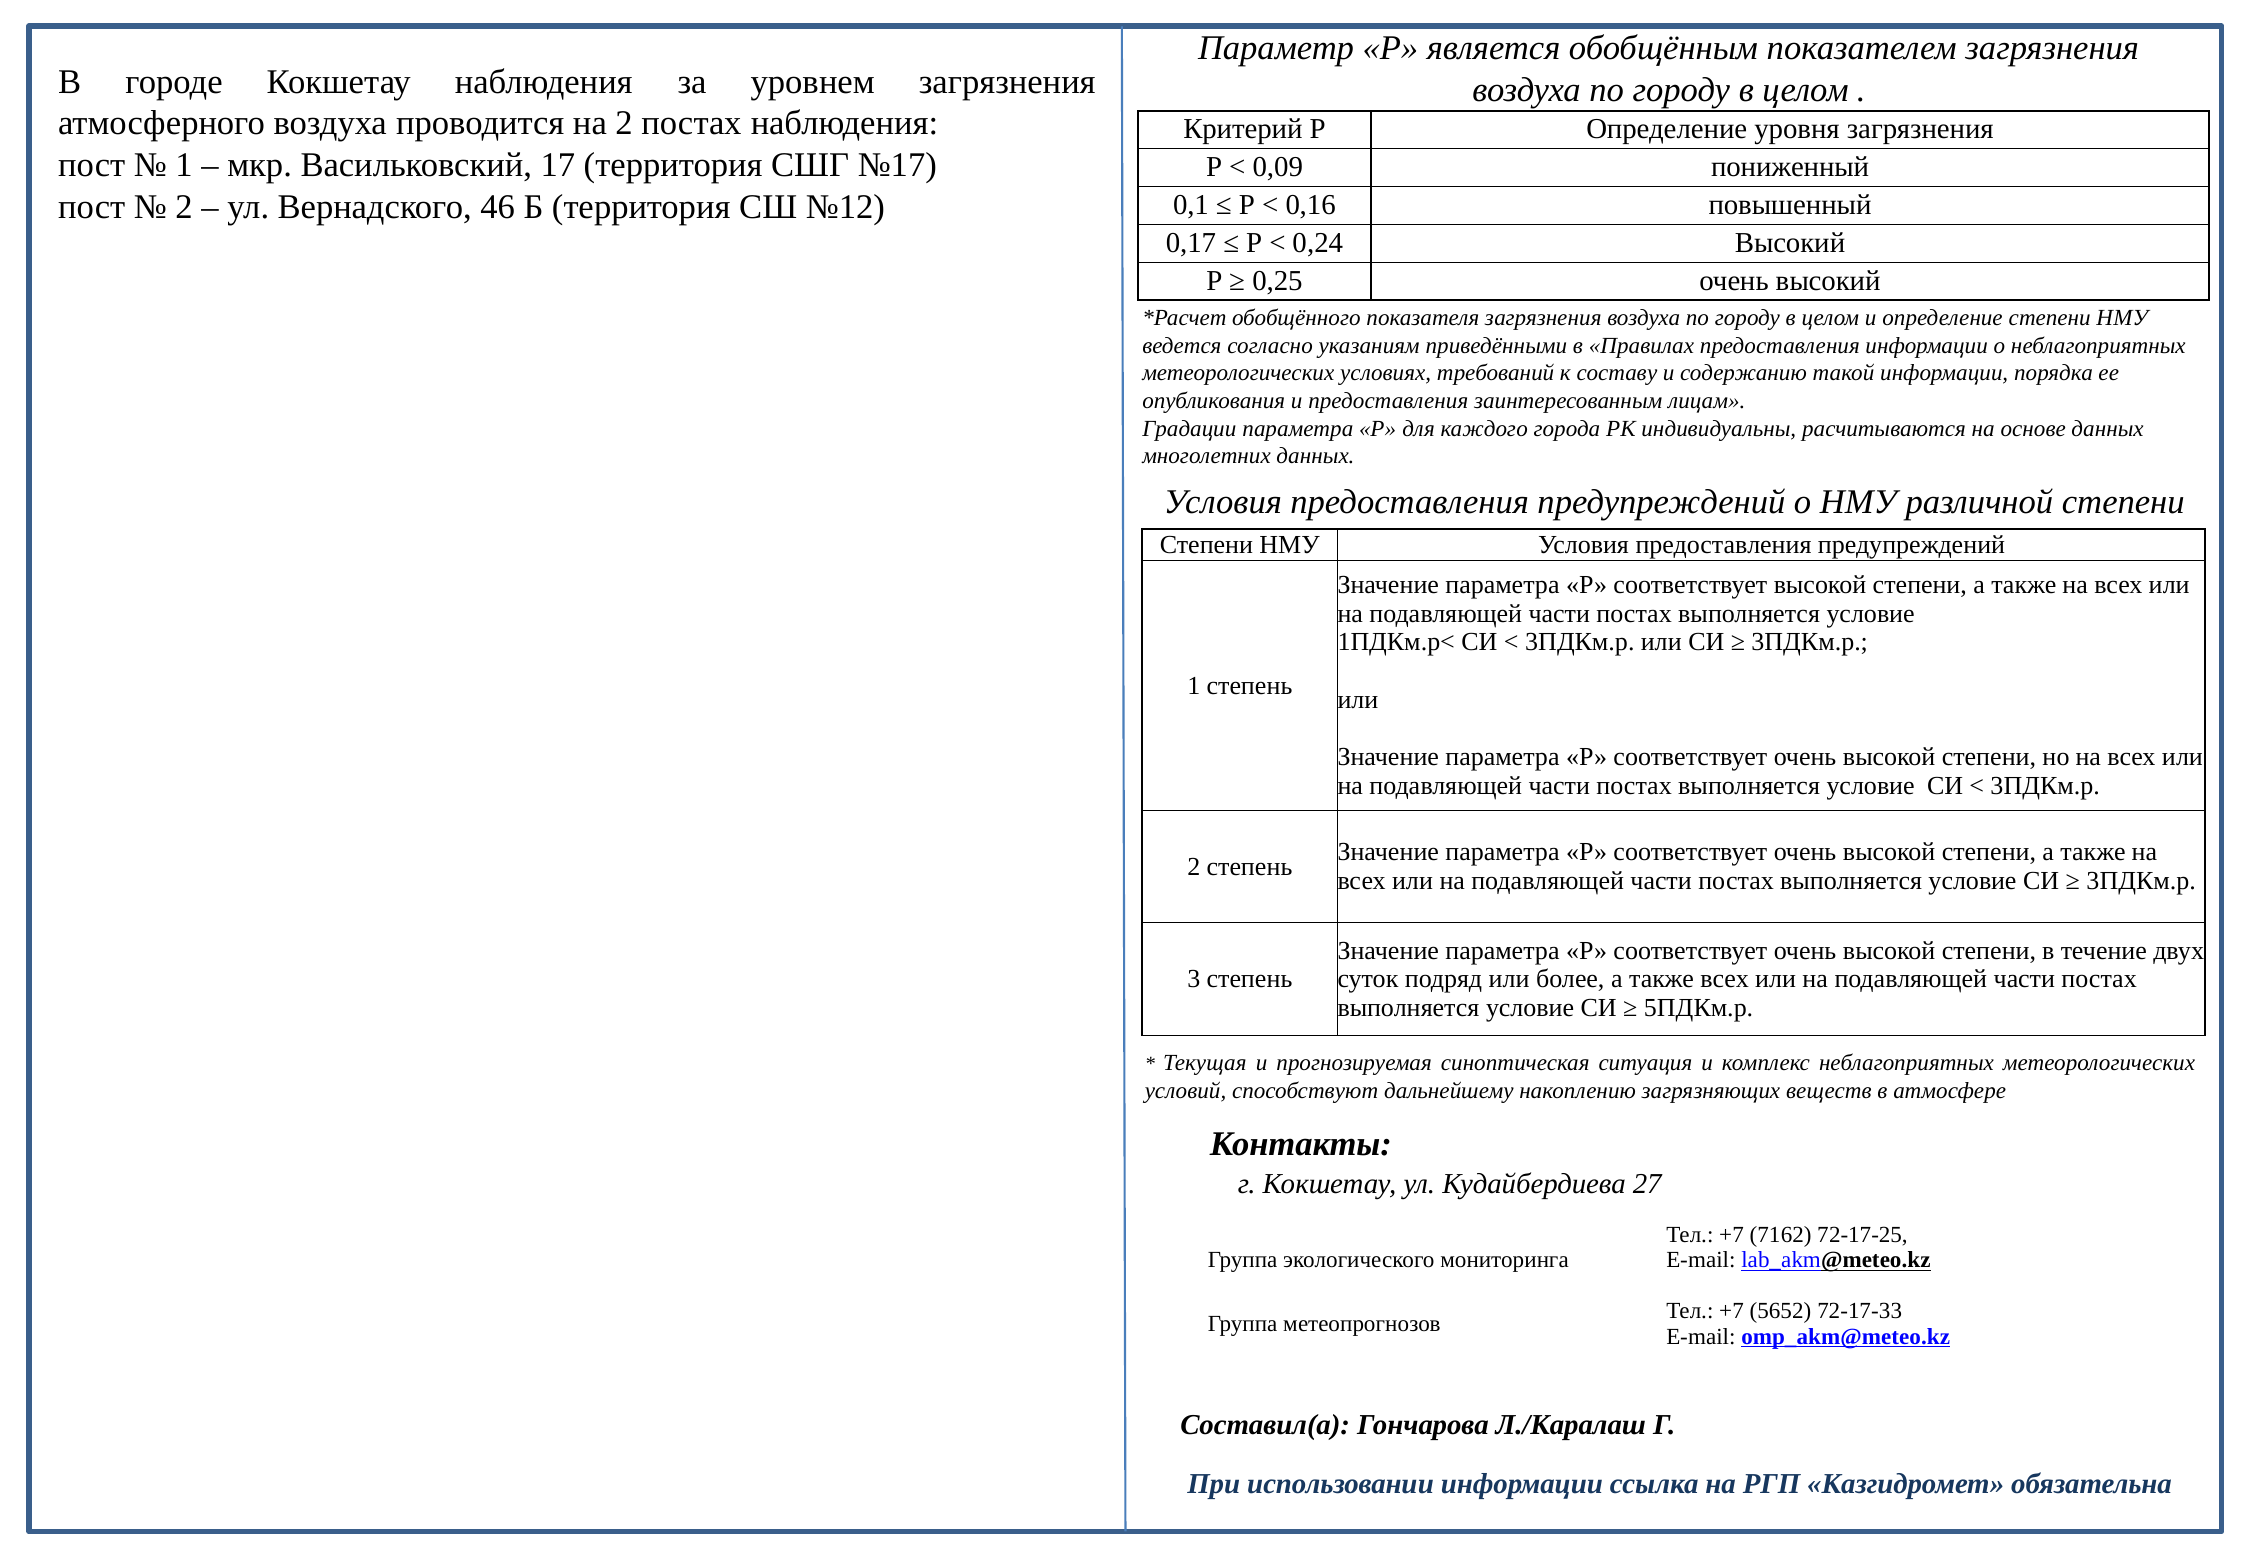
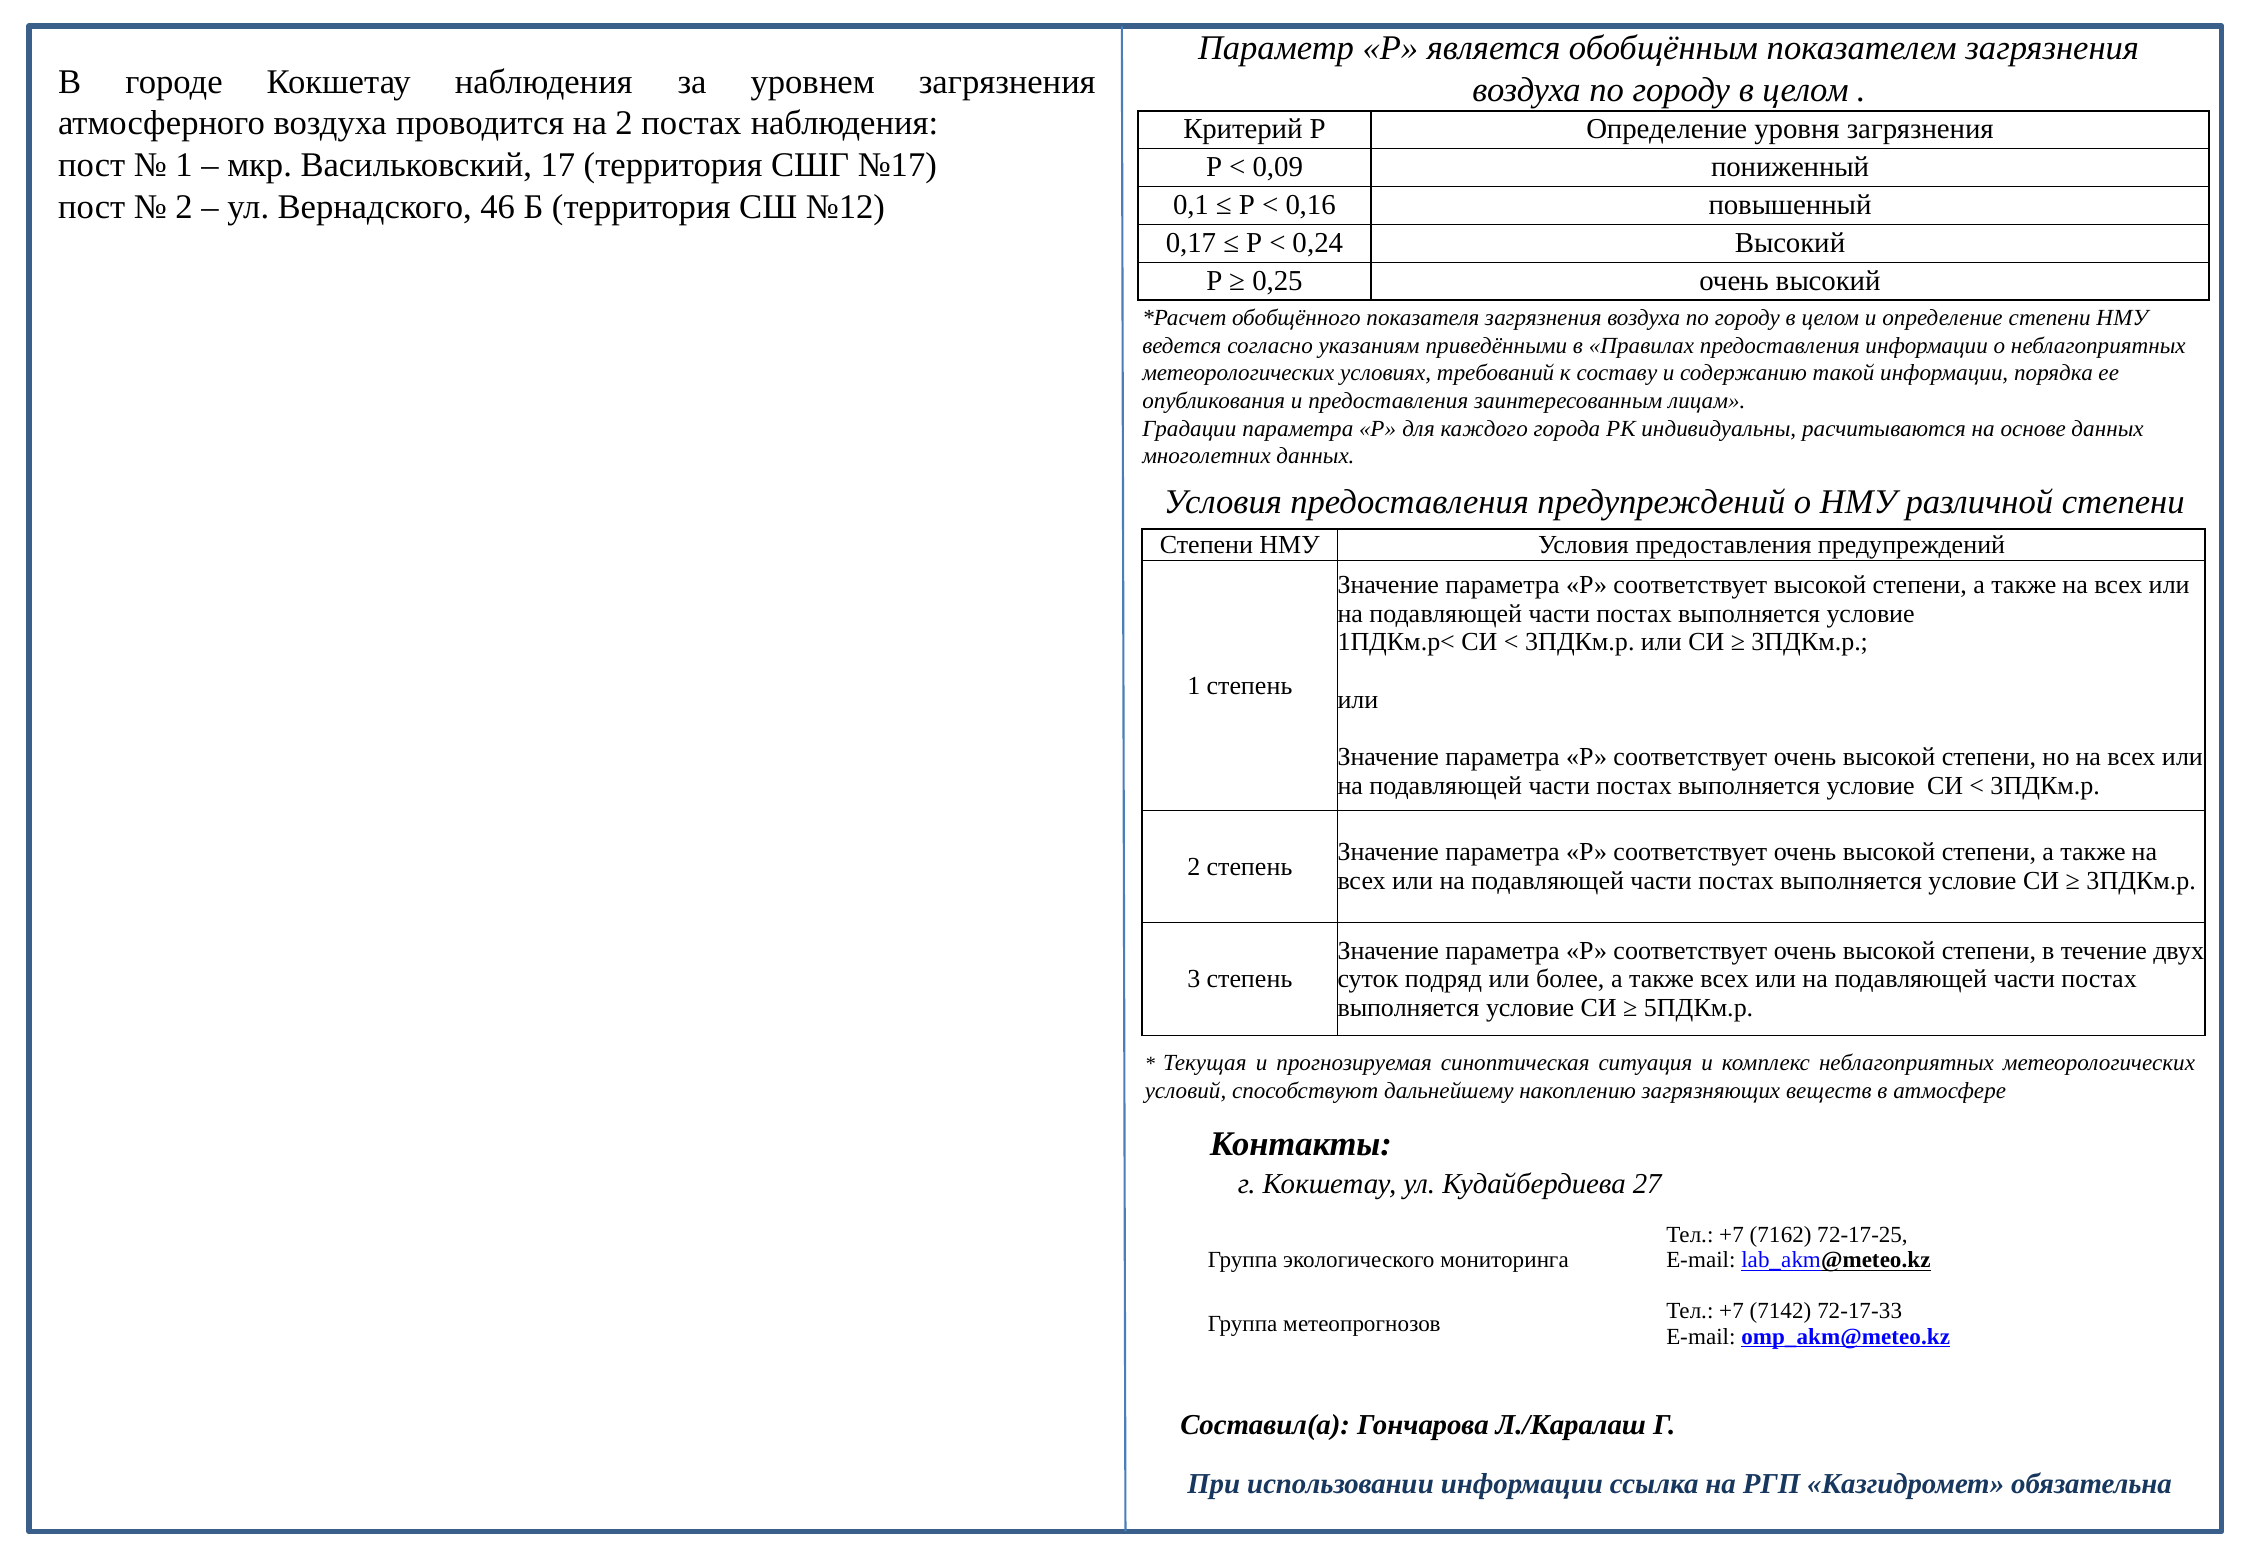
5652: 5652 -> 7142
